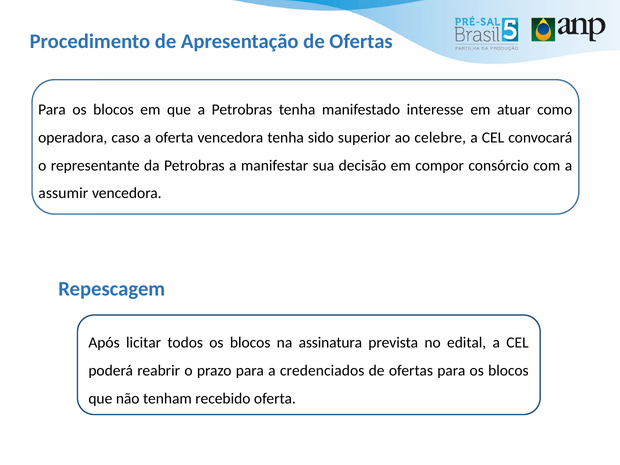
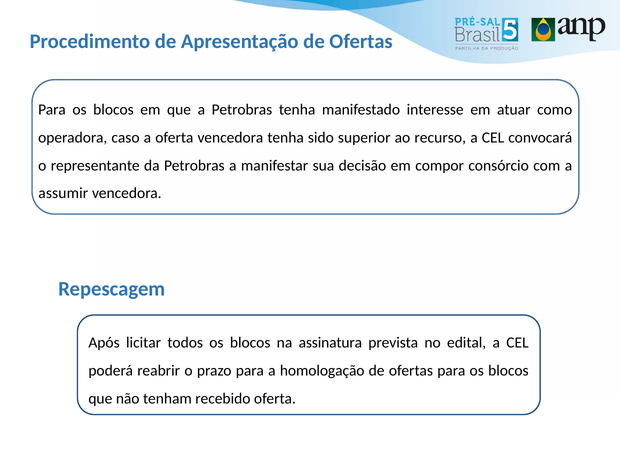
celebre: celebre -> recurso
credenciados: credenciados -> homologação
